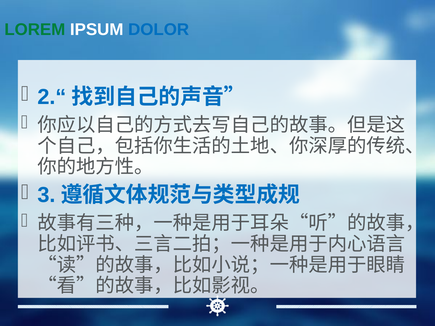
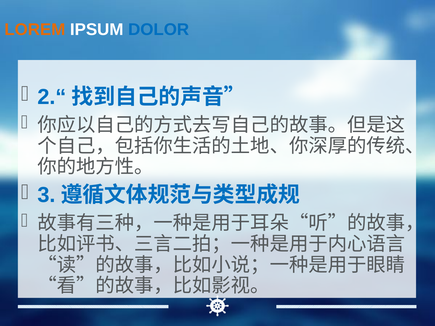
LOREM colour: green -> orange
